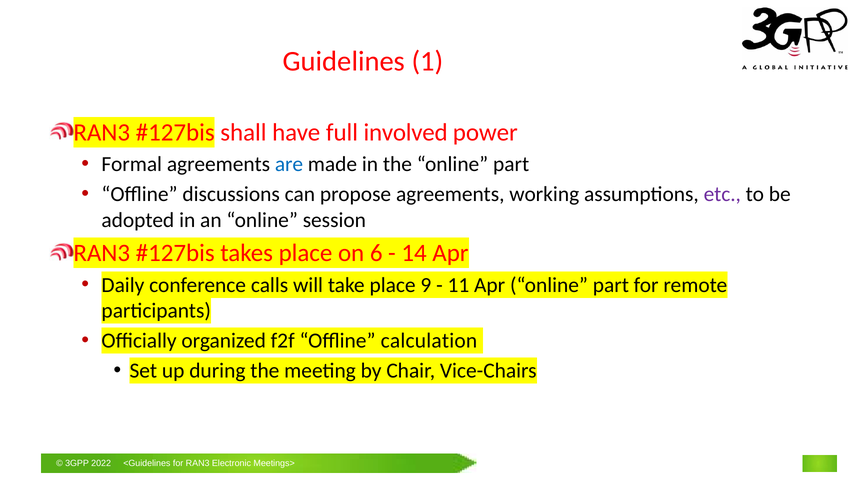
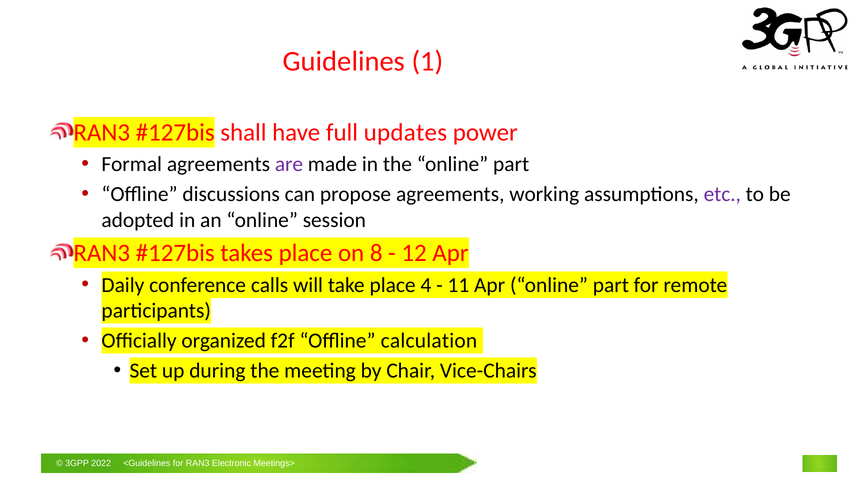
involved: involved -> updates
are colour: blue -> purple
6: 6 -> 8
14: 14 -> 12
9: 9 -> 4
